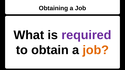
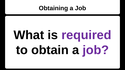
job at (96, 50) colour: orange -> purple
